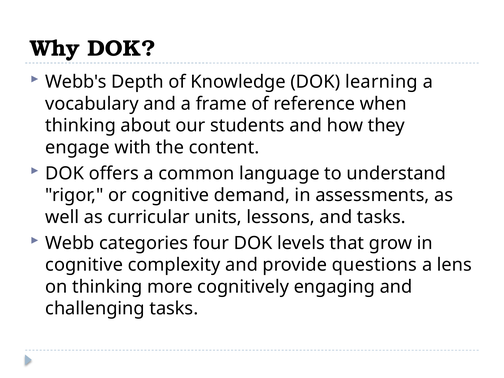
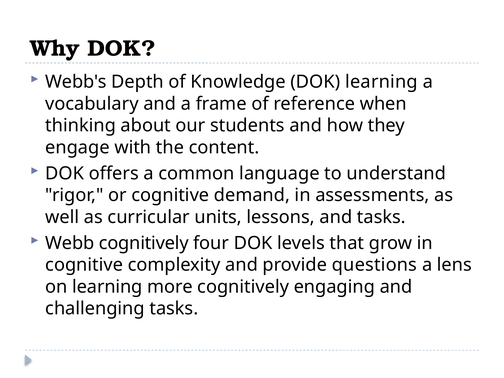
Webb categories: categories -> cognitively
on thinking: thinking -> learning
